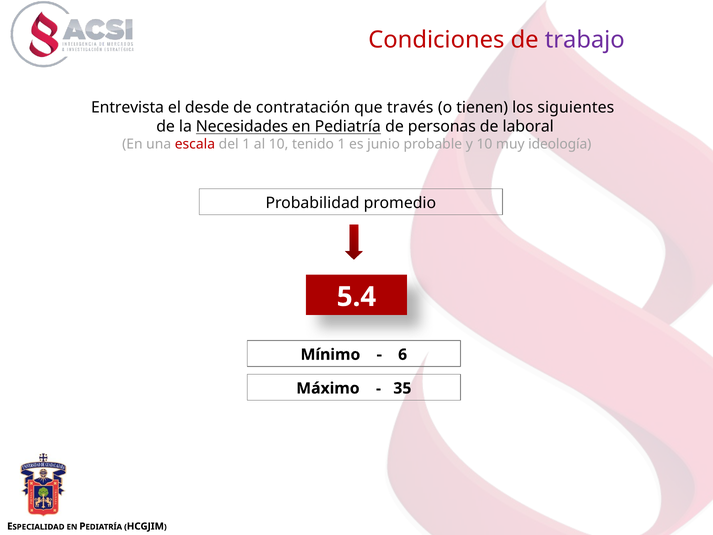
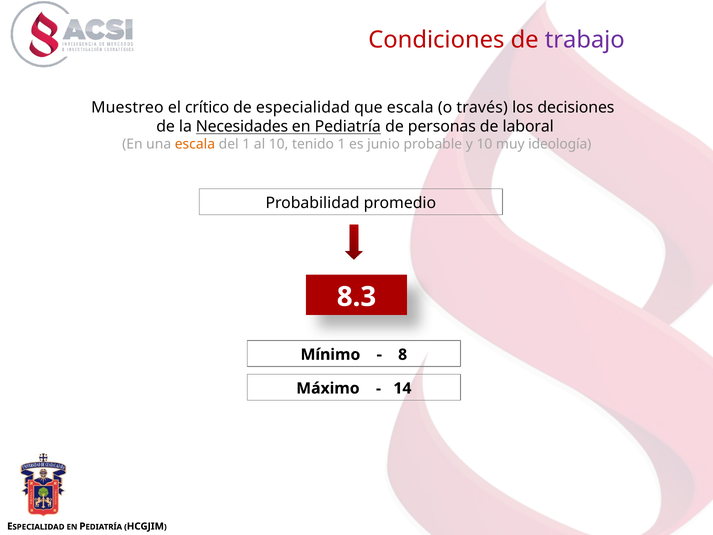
Entrevista: Entrevista -> Muestreo
desde: desde -> crítico
de contratación: contratación -> especialidad
que través: través -> escala
tienen: tienen -> través
siguientes: siguientes -> decisiones
escala at (195, 144) colour: red -> orange
5.4: 5.4 -> 8.3
6: 6 -> 8
35: 35 -> 14
